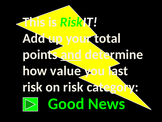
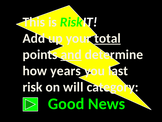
total underline: none -> present
value: value -> years
on risk: risk -> will
